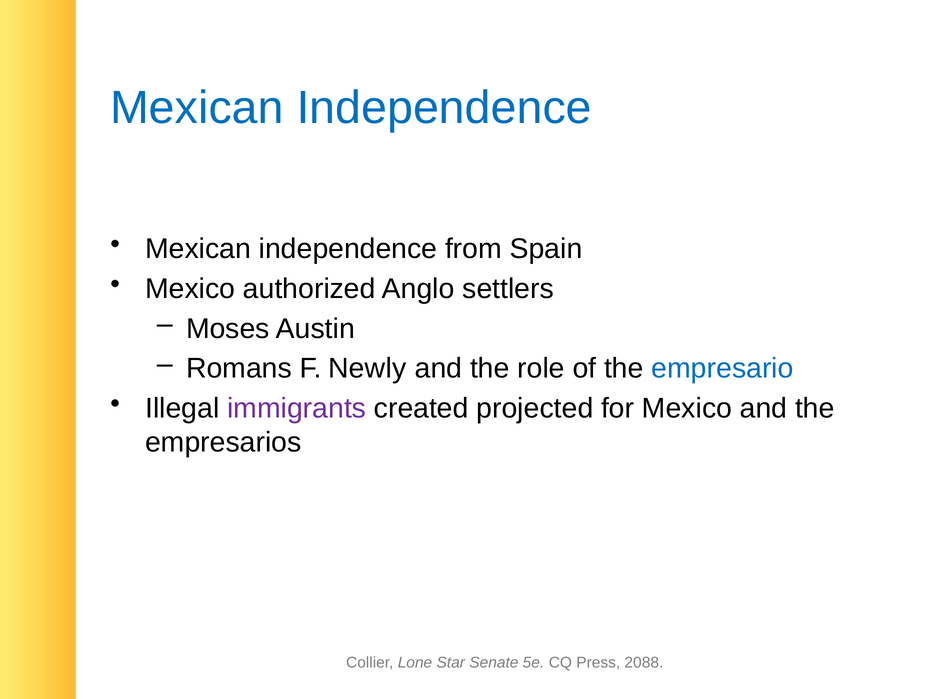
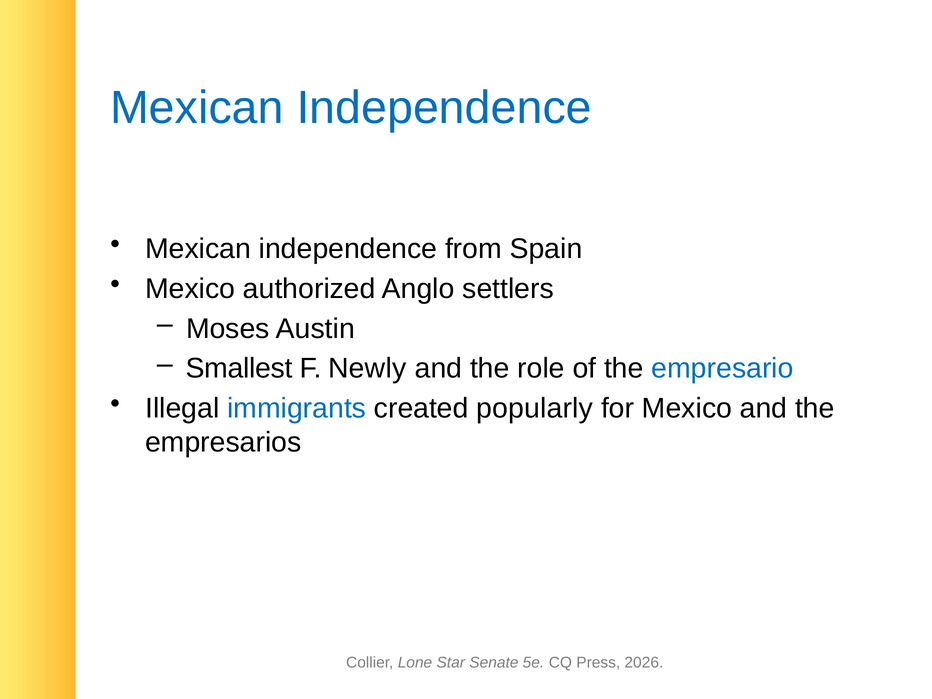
Romans: Romans -> Smallest
immigrants colour: purple -> blue
projected: projected -> popularly
2088: 2088 -> 2026
